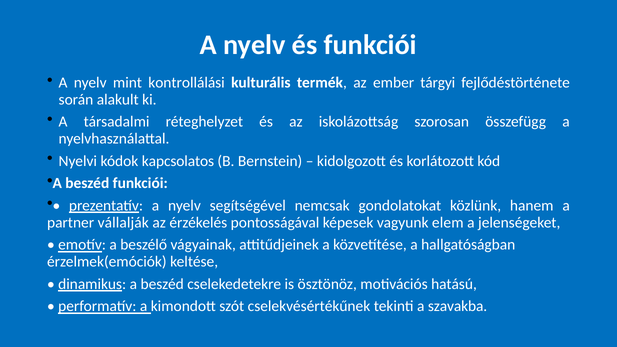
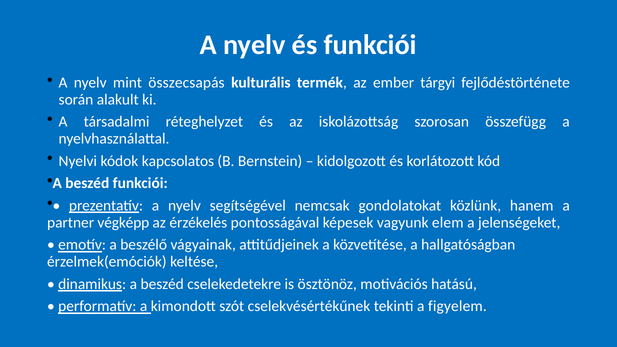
kontrollálási: kontrollálási -> összecsapás
vállalják: vállalják -> végképp
szavakba: szavakba -> figyelem
